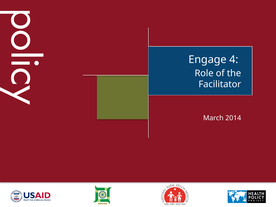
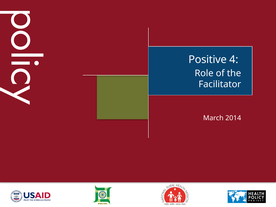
Engage: Engage -> Positive
